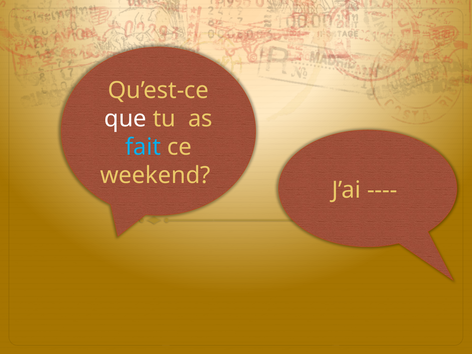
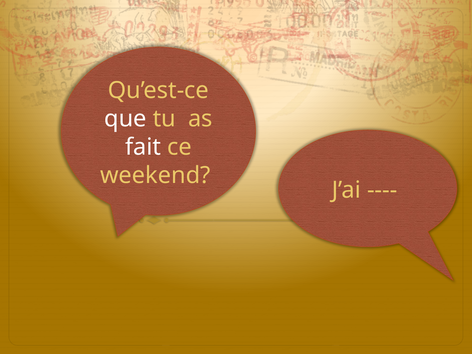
fait colour: light blue -> white
